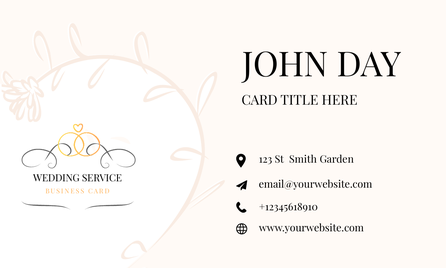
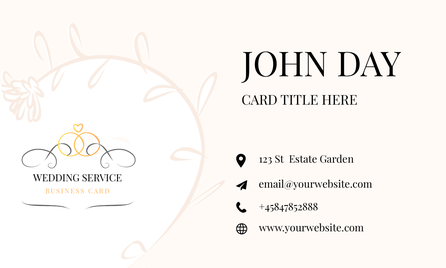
Smith: Smith -> Estate
+12345618910: +12345618910 -> +45847852888
